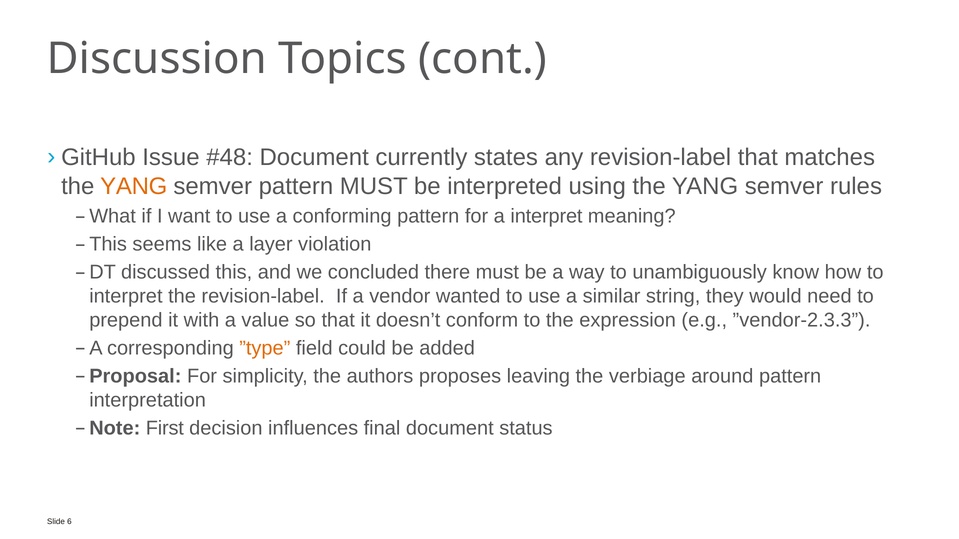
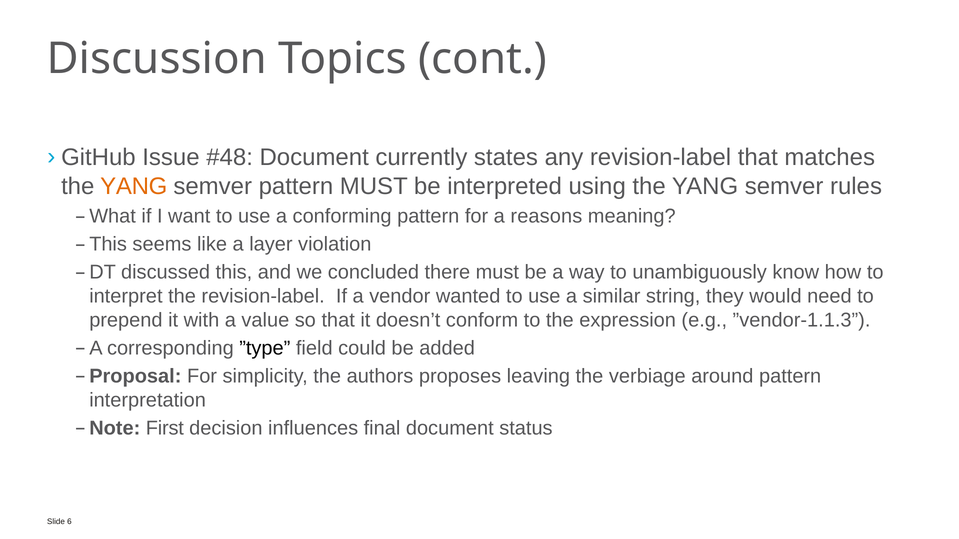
a interpret: interpret -> reasons
”vendor-2.3.3: ”vendor-2.3.3 -> ”vendor-1.1.3
”type colour: orange -> black
